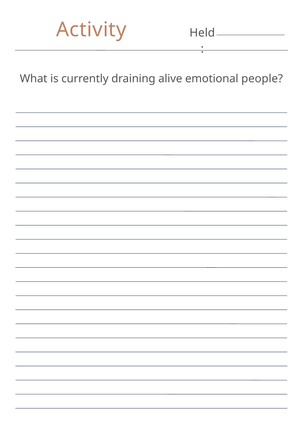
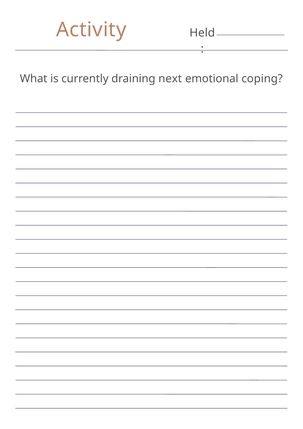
alive: alive -> next
people: people -> coping
